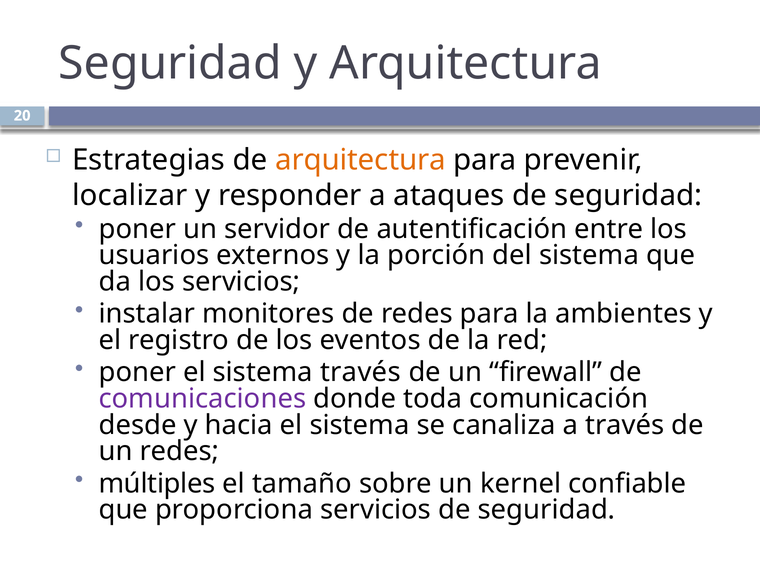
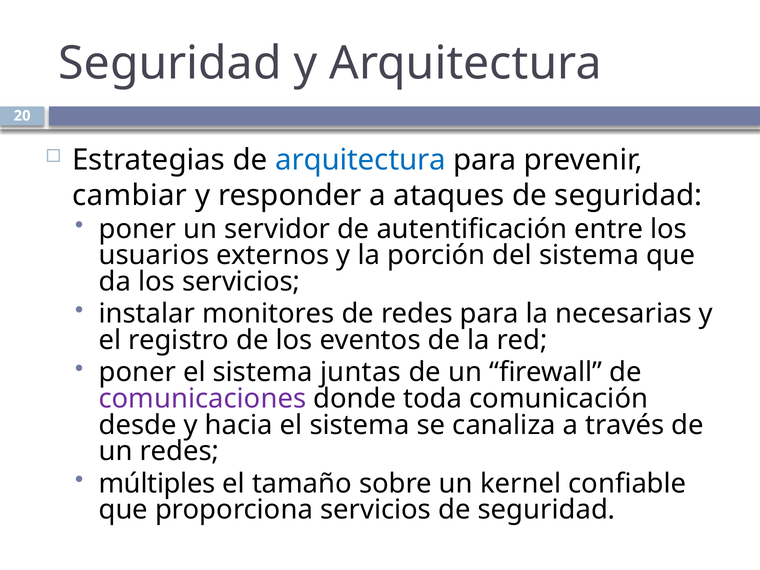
arquitectura at (361, 160) colour: orange -> blue
localizar: localizar -> cambiar
ambientes: ambientes -> necesarias
sistema través: través -> juntas
